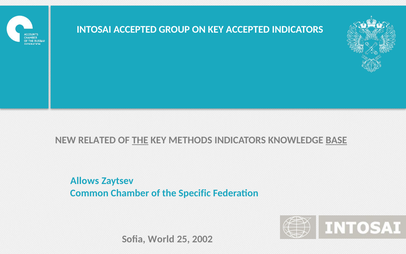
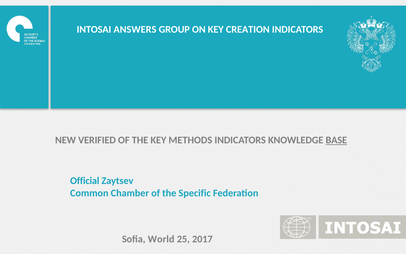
INTOSAI ACCEPTED: ACCEPTED -> ANSWERS
KEY ACCEPTED: ACCEPTED -> CREATION
RELATED: RELATED -> VERIFIED
THE at (140, 140) underline: present -> none
Allows: Allows -> Official
2002: 2002 -> 2017
